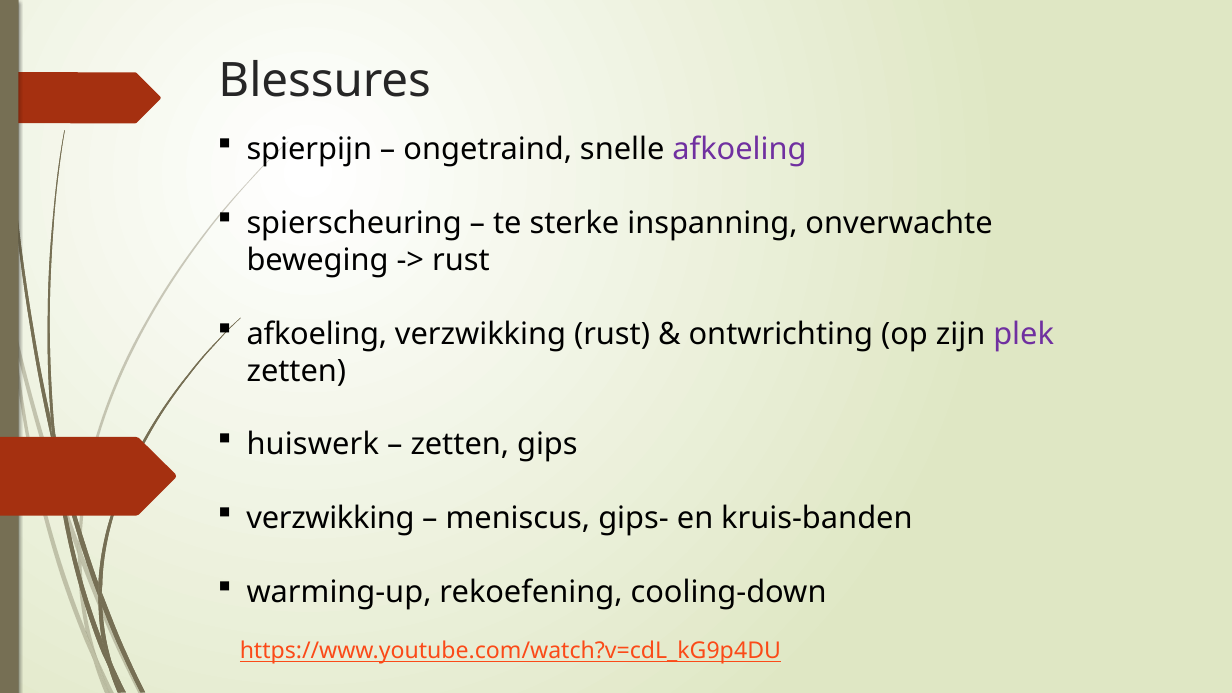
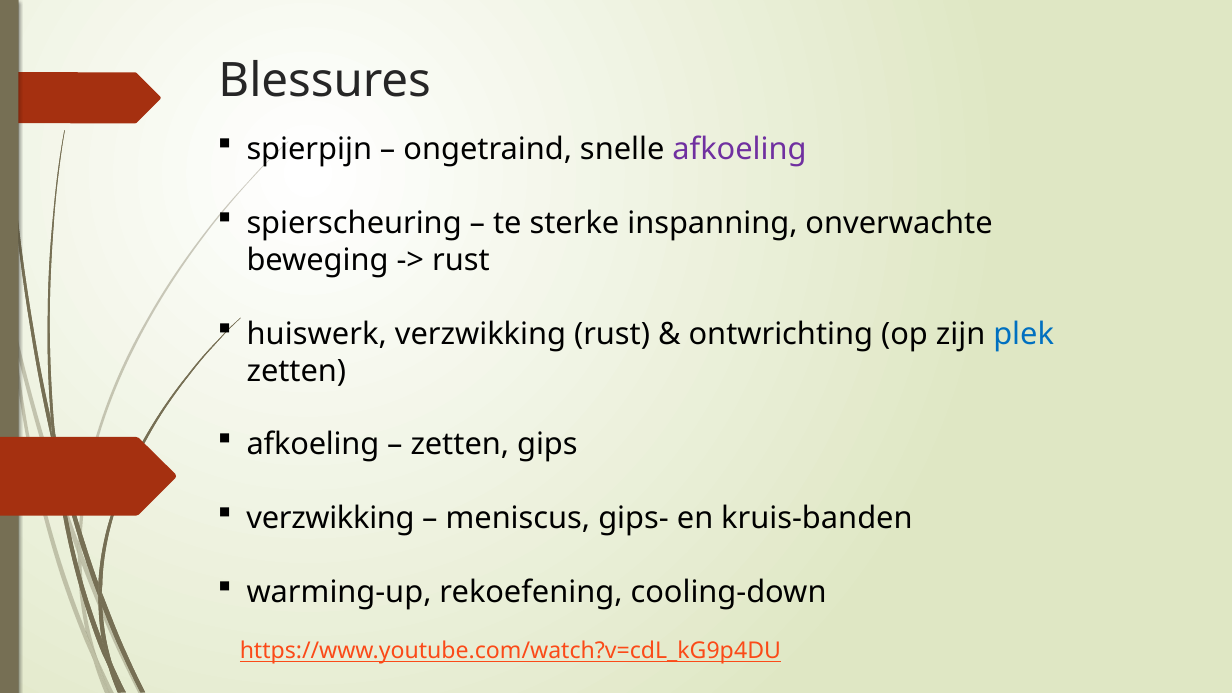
afkoeling at (317, 334): afkoeling -> huiswerk
plek colour: purple -> blue
huiswerk at (313, 445): huiswerk -> afkoeling
